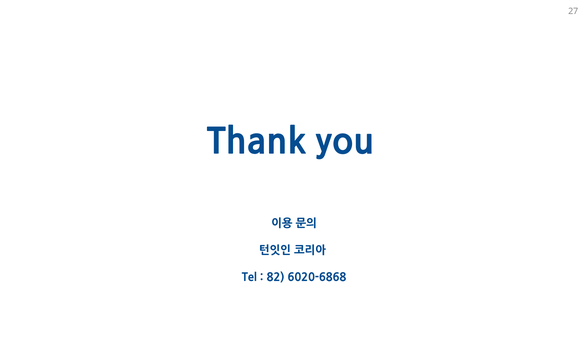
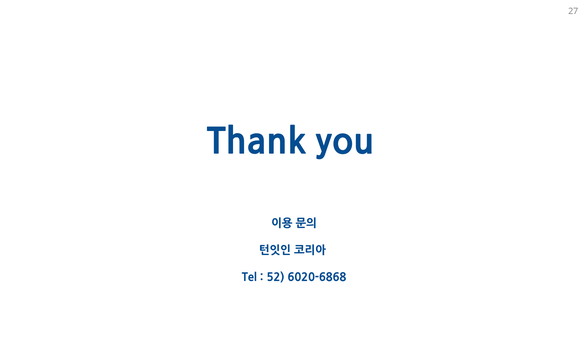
82: 82 -> 52
